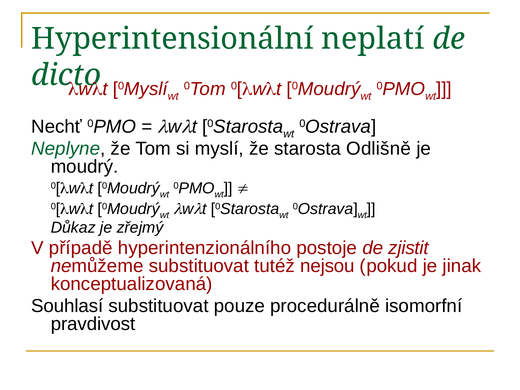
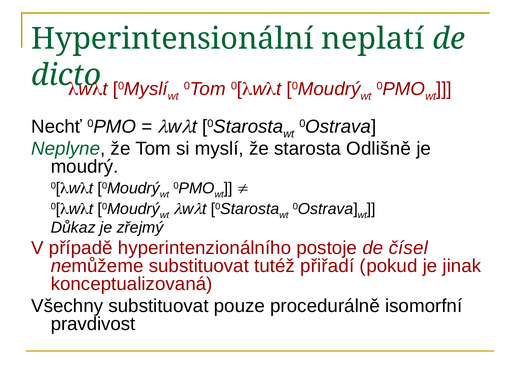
zjistit: zjistit -> čísel
nejsou: nejsou -> přiřadí
Souhlasí: Souhlasí -> Všechny
